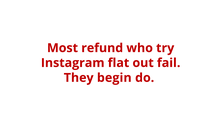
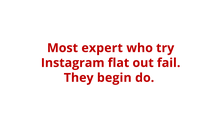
refund: refund -> expert
